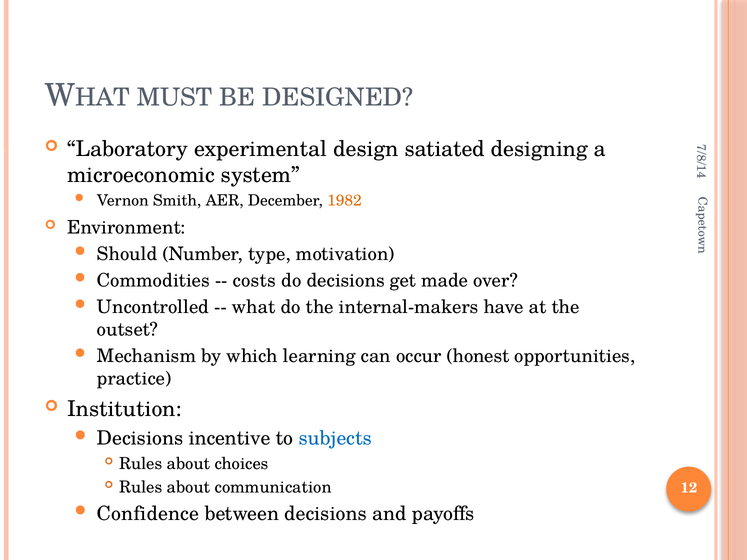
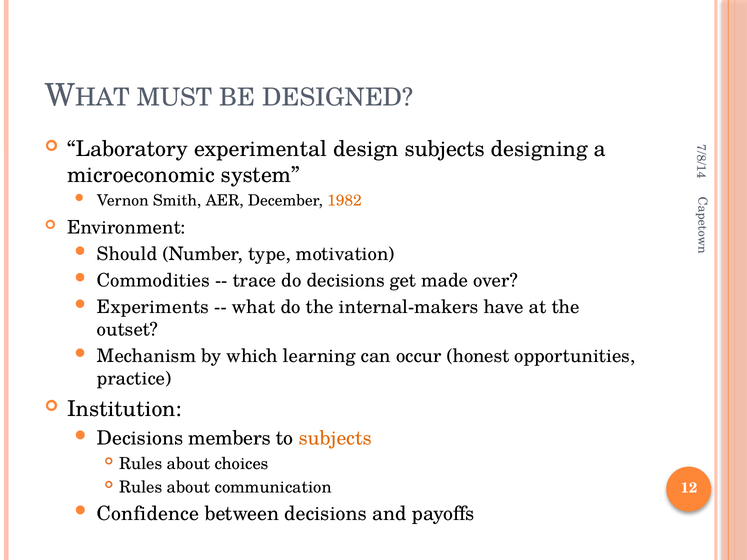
design satiated: satiated -> subjects
costs: costs -> trace
Uncontrolled: Uncontrolled -> Experiments
incentive: incentive -> members
subjects at (335, 439) colour: blue -> orange
